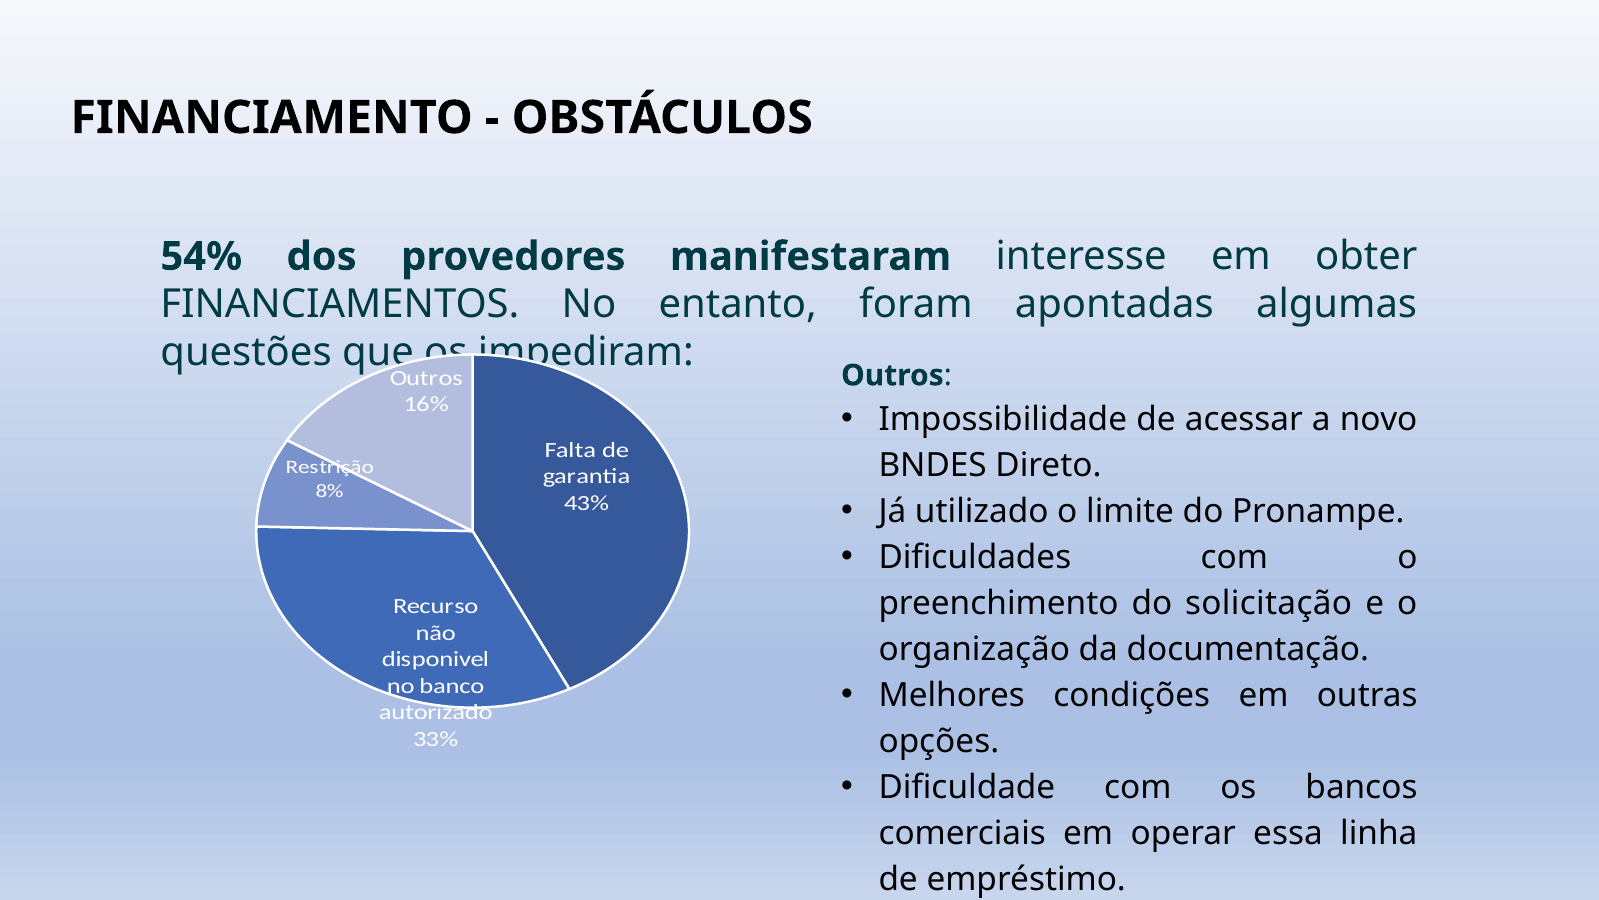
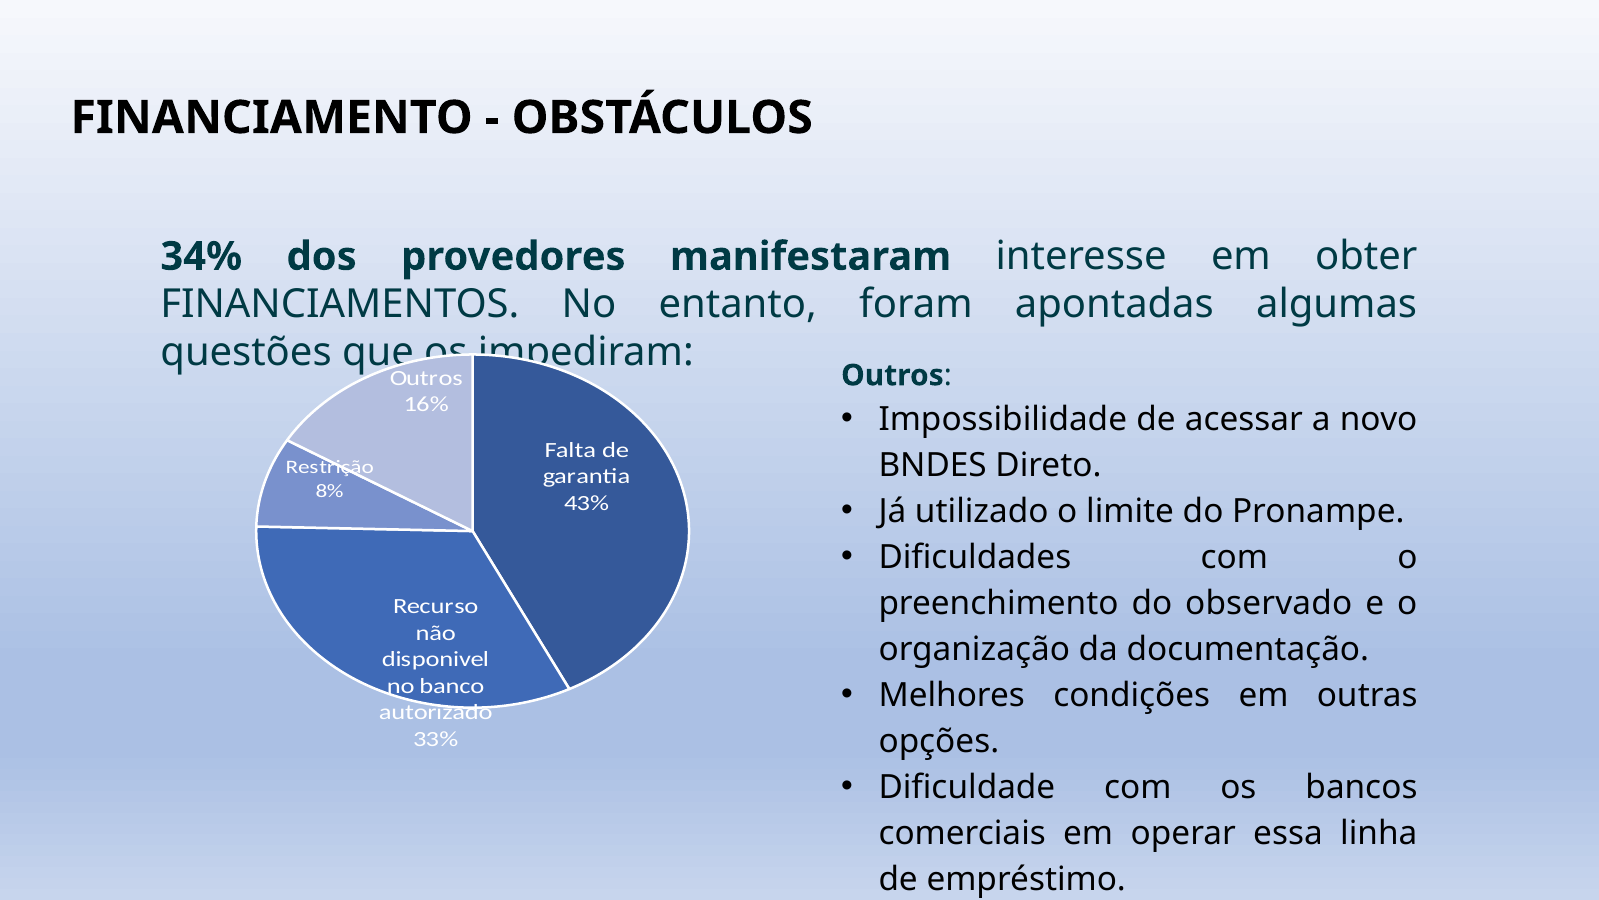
54%: 54% -> 34%
solicitação: solicitação -> observado
